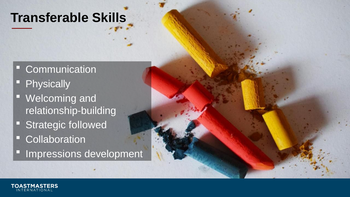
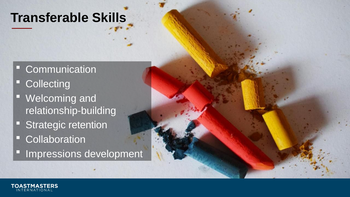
Physically: Physically -> Collecting
followed: followed -> retention
